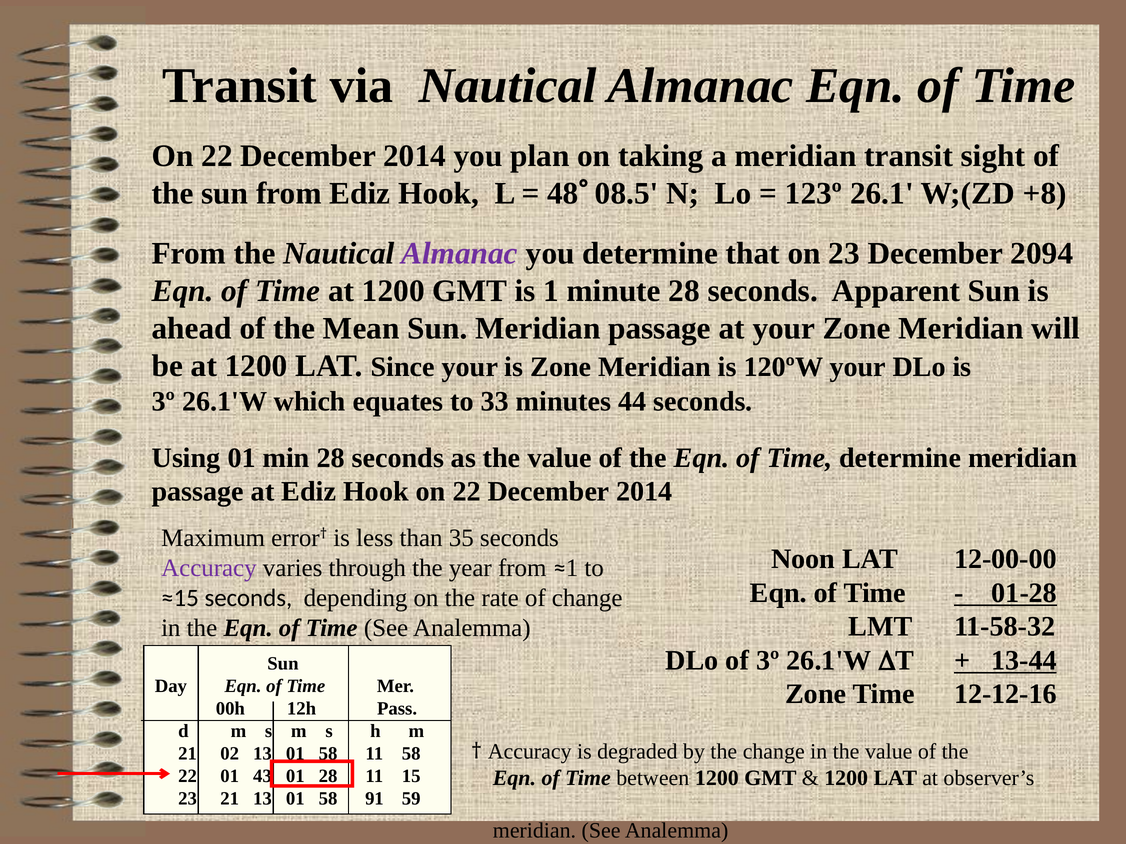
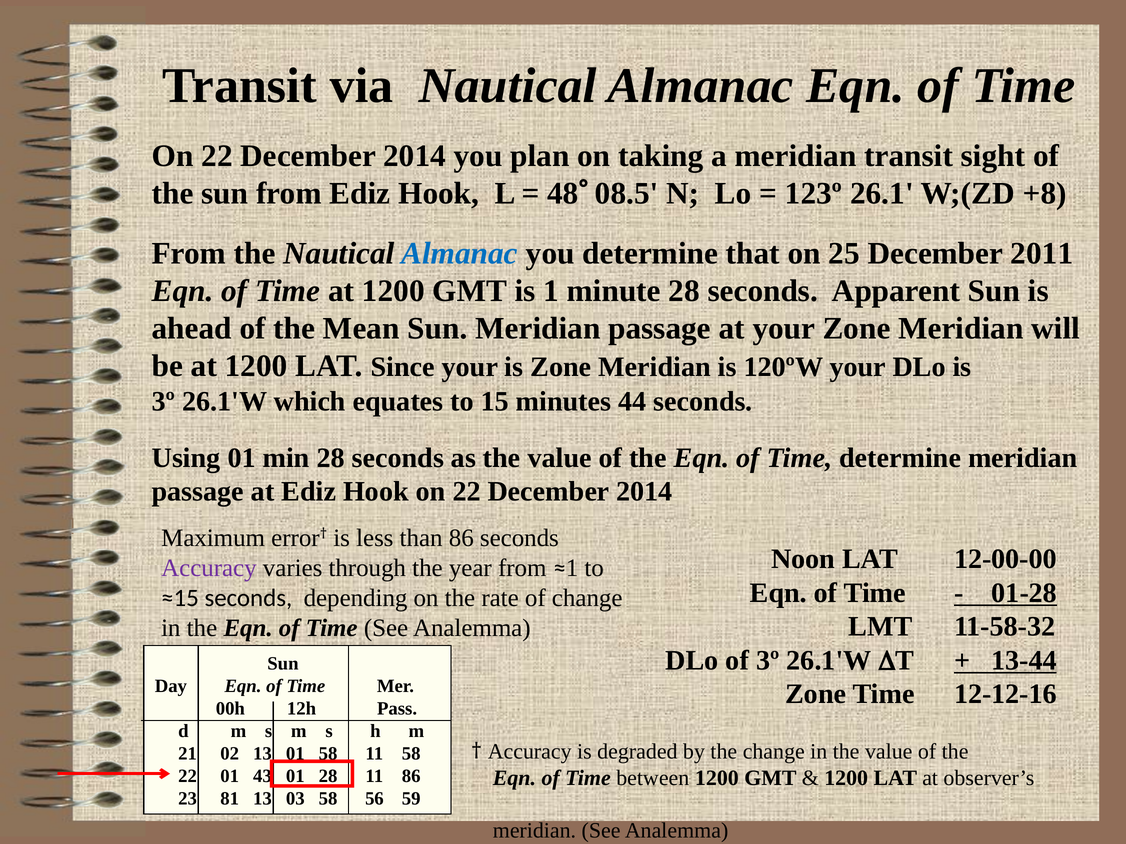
Almanac at (460, 254) colour: purple -> blue
on 23: 23 -> 25
2094: 2094 -> 2011
33: 33 -> 15
than 35: 35 -> 86
11 15: 15 -> 86
23 21: 21 -> 81
01 at (295, 799): 01 -> 03
91: 91 -> 56
